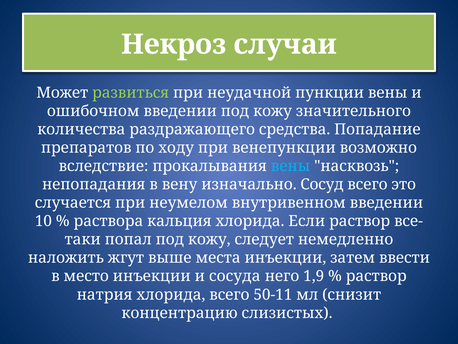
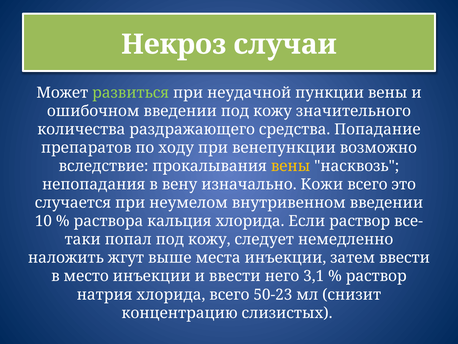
вены at (291, 166) colour: light blue -> yellow
Сосуд: Сосуд -> Кожи
и сосуда: сосуда -> ввести
1,9: 1,9 -> 3,1
50-11: 50-11 -> 50-23
